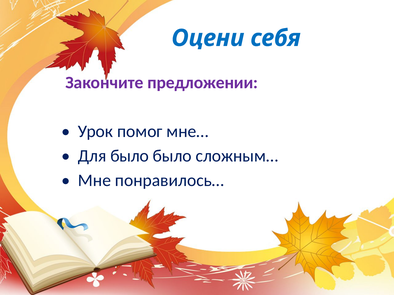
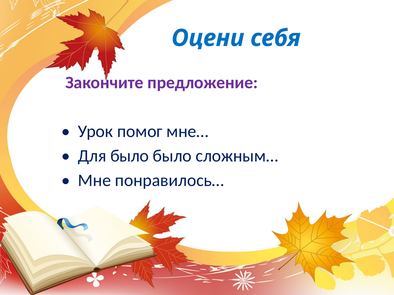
предложении: предложении -> предложение
